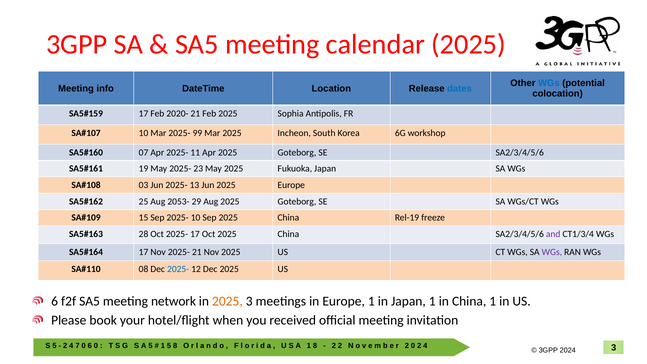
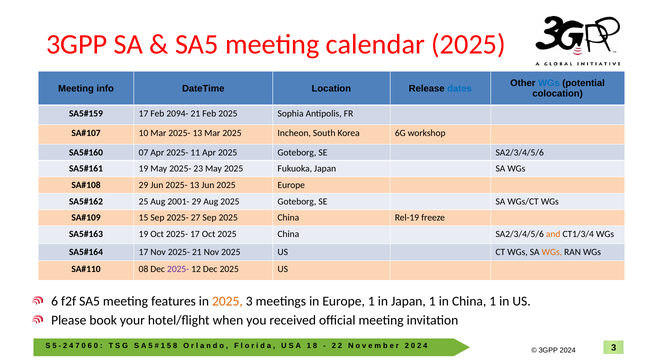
2020-: 2020- -> 2094-
Mar 2025- 99: 99 -> 13
03 at (144, 185): 03 -> 29
2053-: 2053- -> 2001-
2025- 10: 10 -> 27
28 at (144, 234): 28 -> 19
and colour: purple -> orange
WGs at (552, 252) colour: purple -> orange
2025- at (178, 269) colour: blue -> purple
network: network -> features
